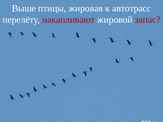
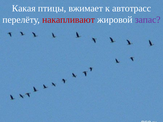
Выше: Выше -> Какая
жировая: жировая -> вжимает
запас colour: red -> purple
